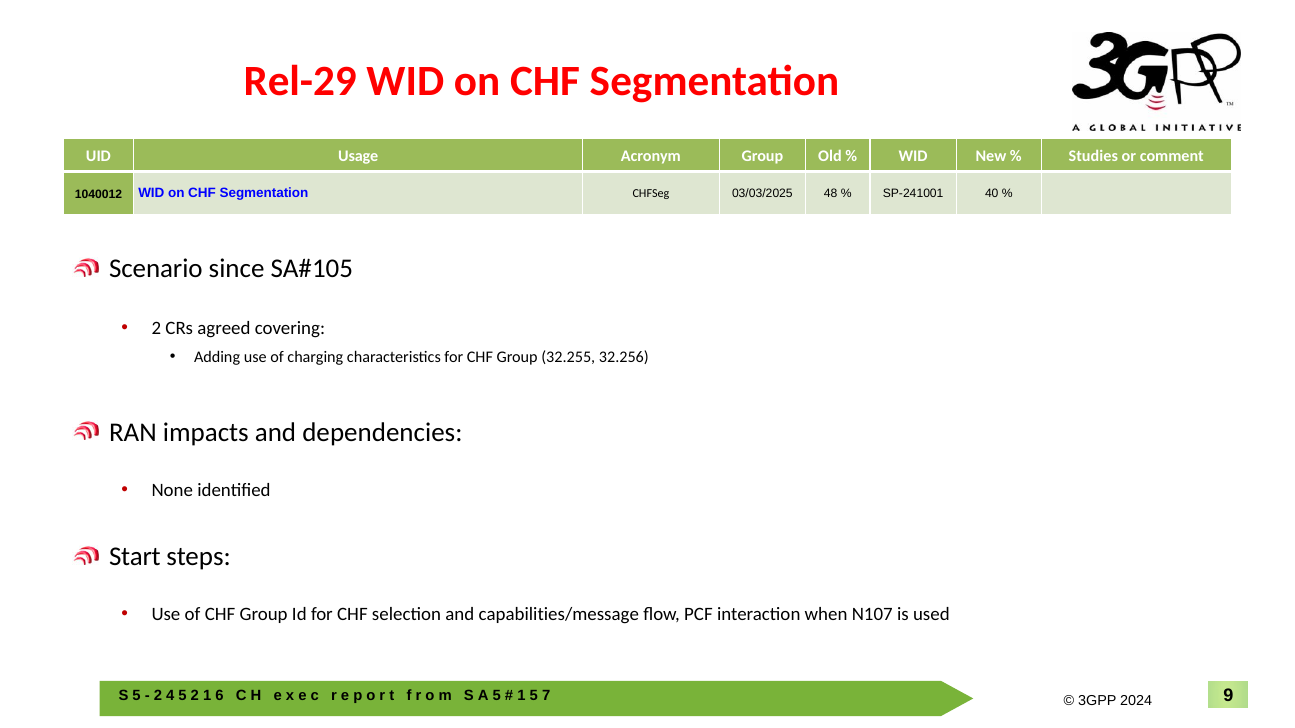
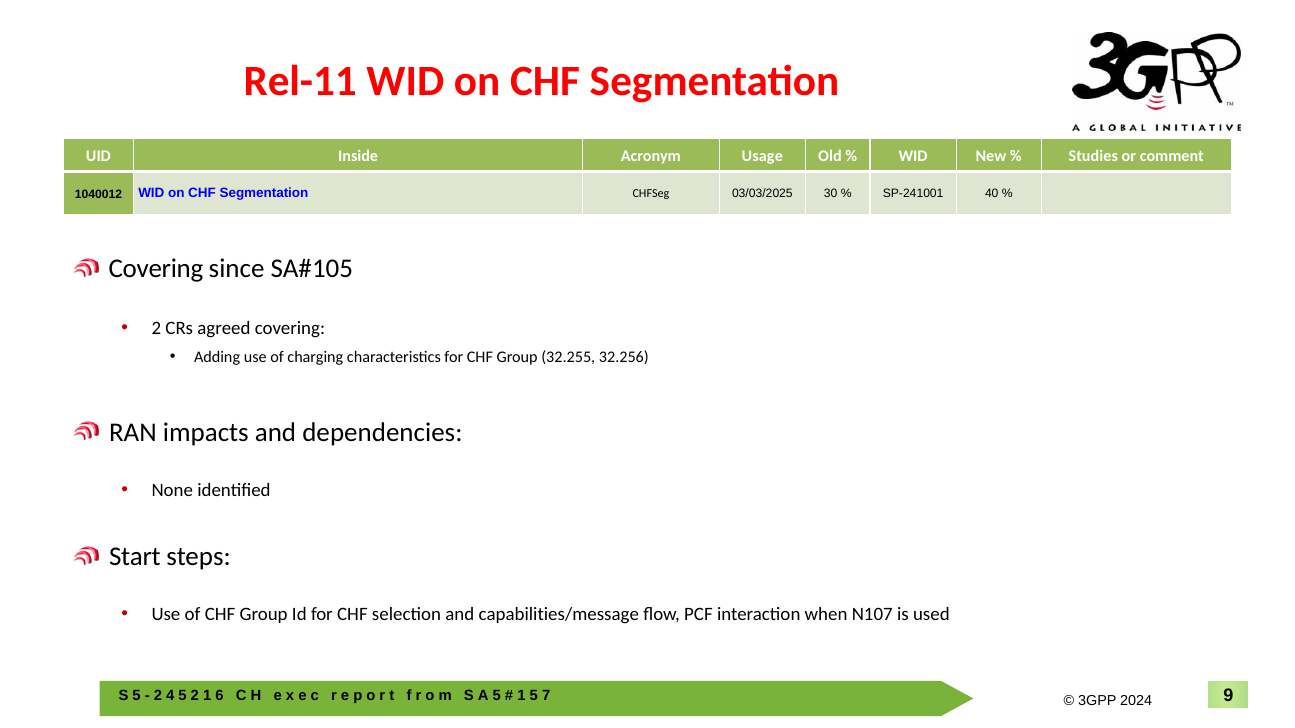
Rel-29: Rel-29 -> Rel-11
Usage: Usage -> Inside
Acronym Group: Group -> Usage
48: 48 -> 30
Scenario at (156, 269): Scenario -> Covering
